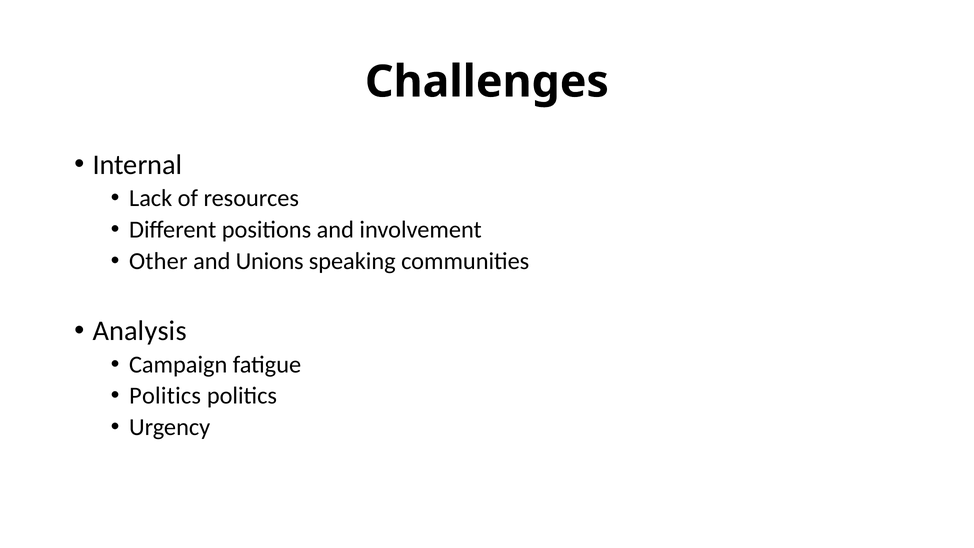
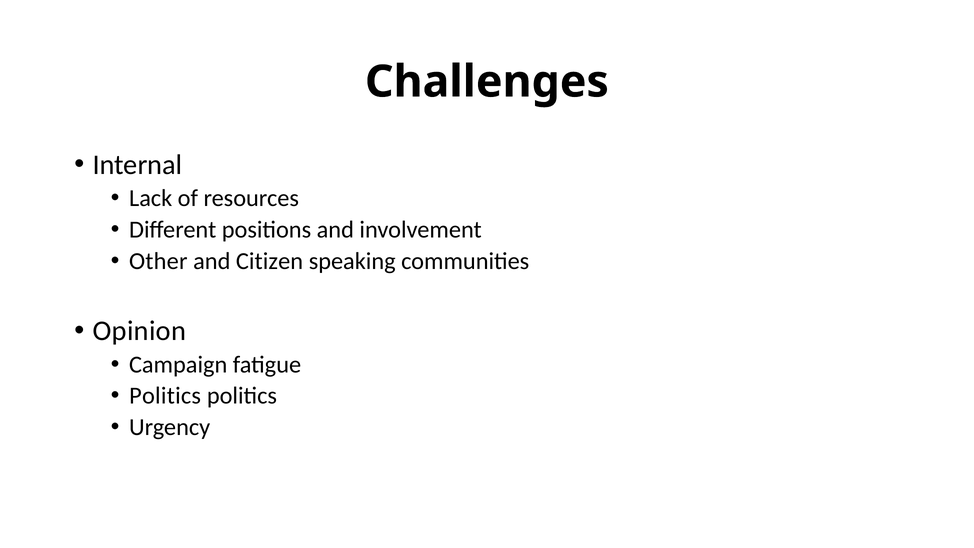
Unions: Unions -> Citizen
Analysis: Analysis -> Opinion
